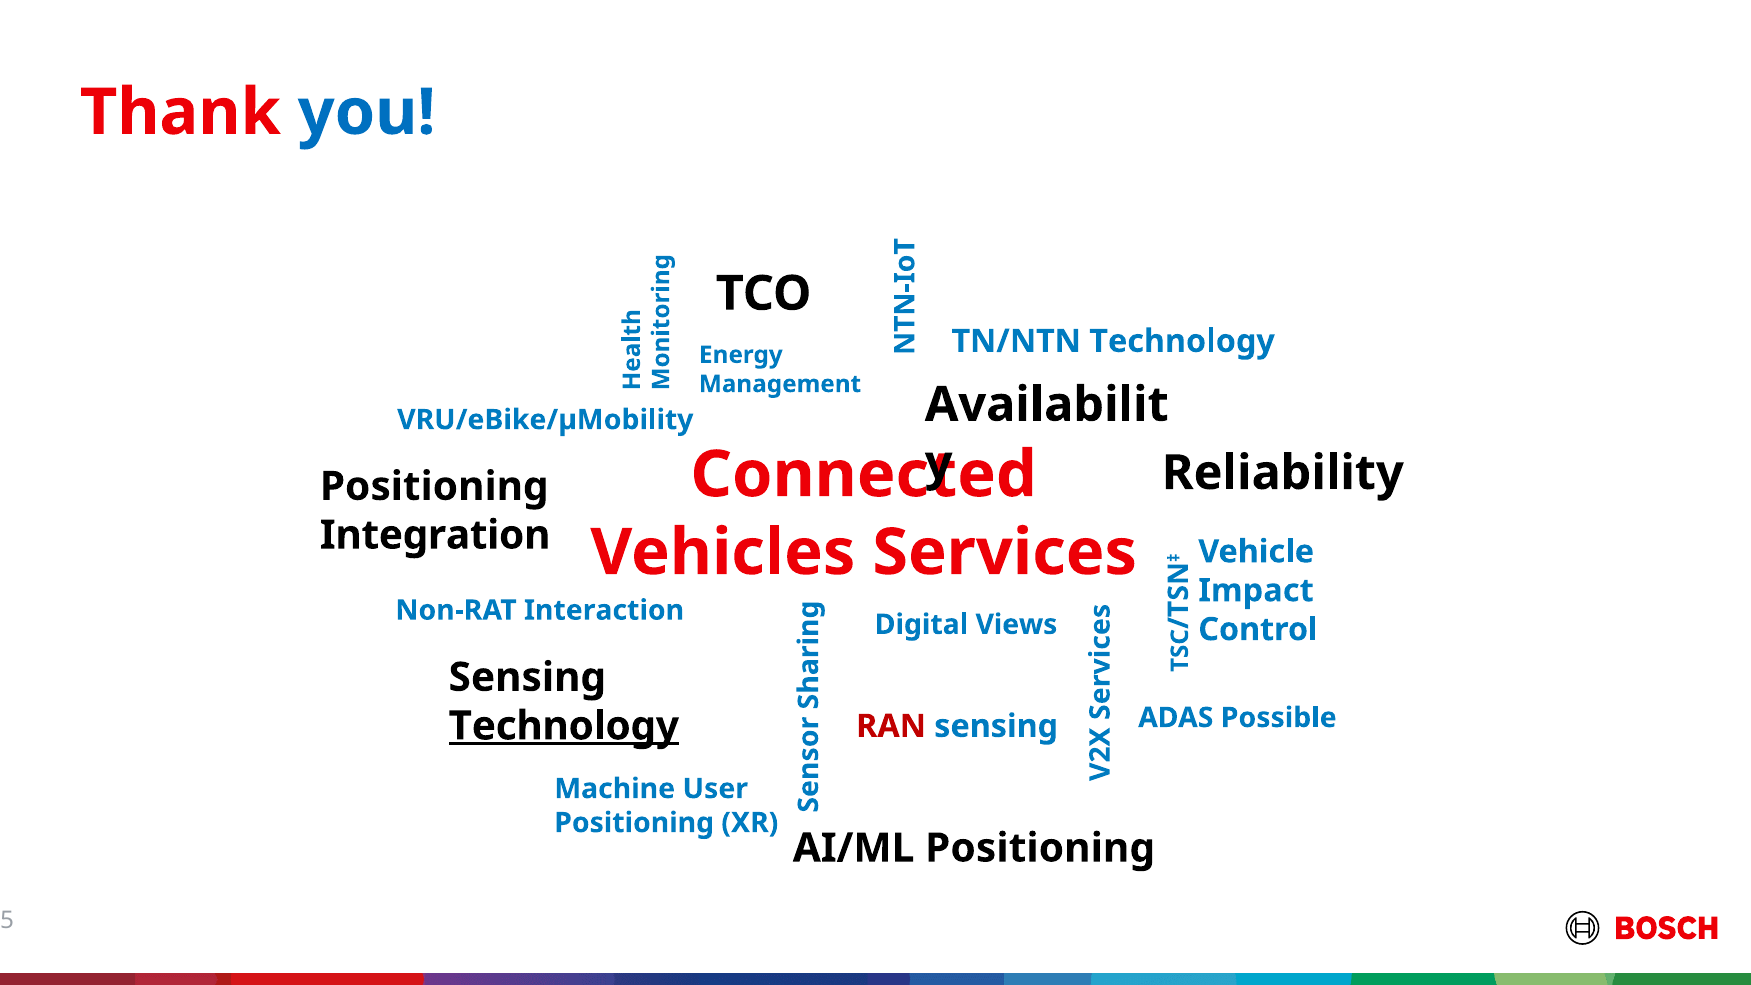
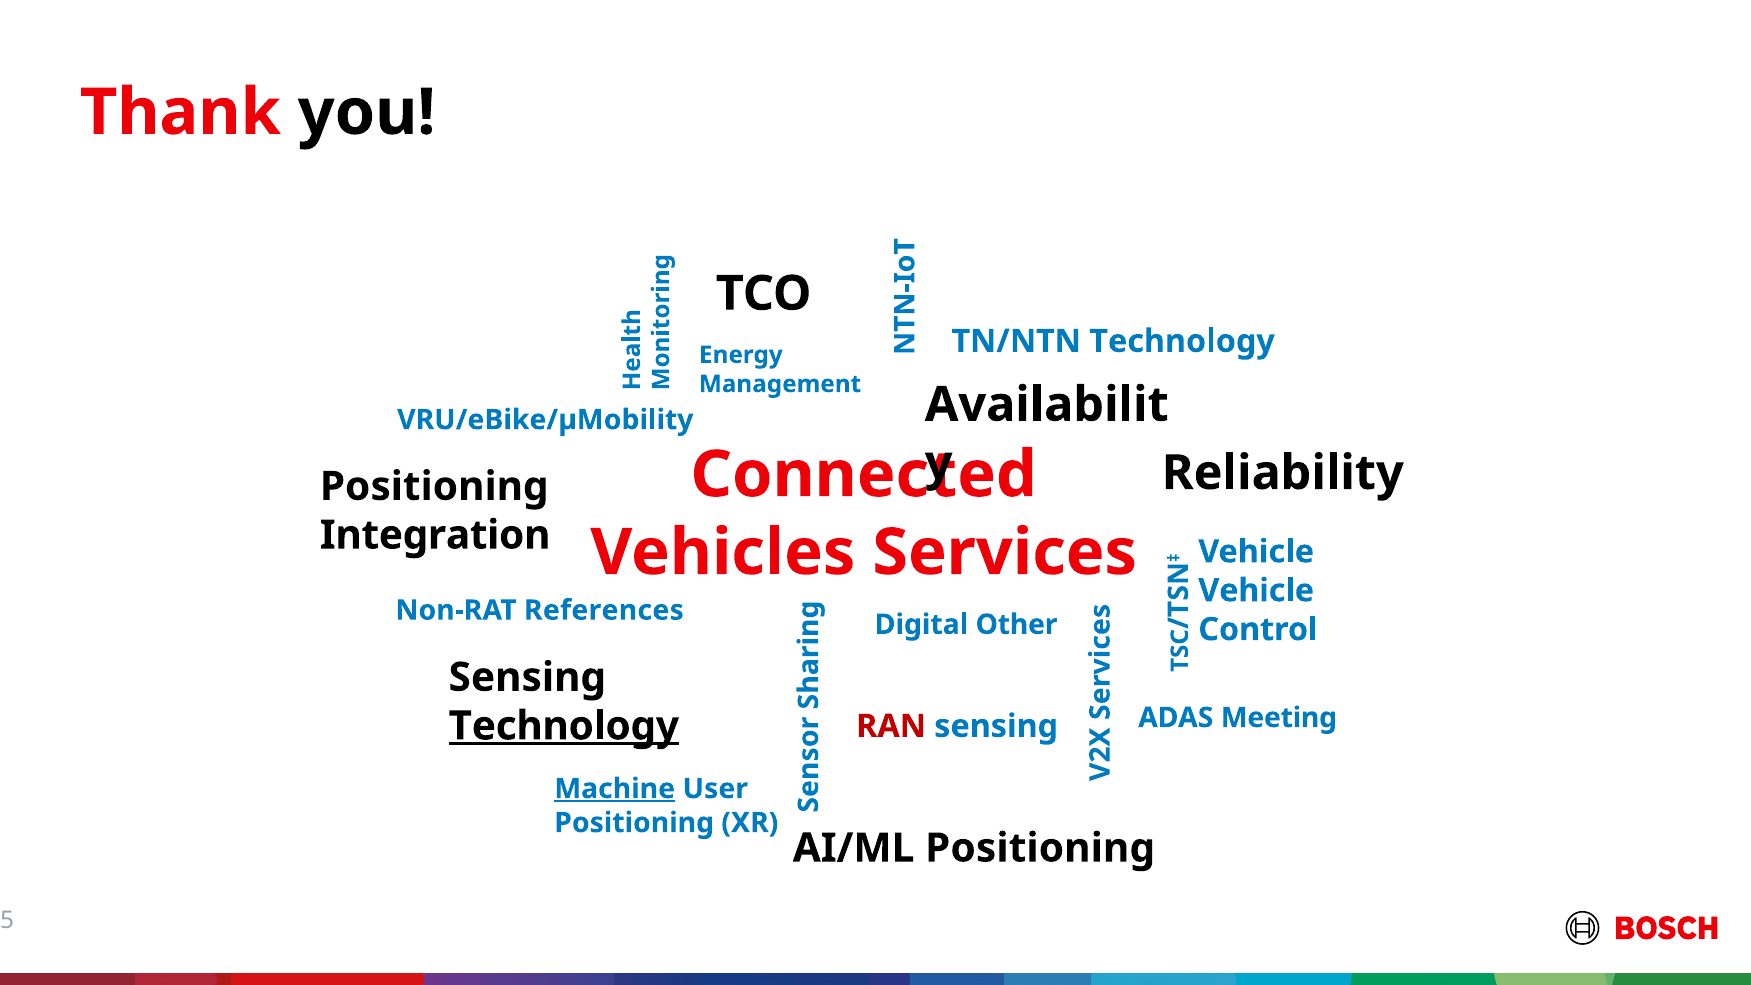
you colour: blue -> black
Impact at (1256, 591): Impact -> Vehicle
Interaction: Interaction -> References
Views: Views -> Other
Possible: Possible -> Meeting
Machine underline: none -> present
